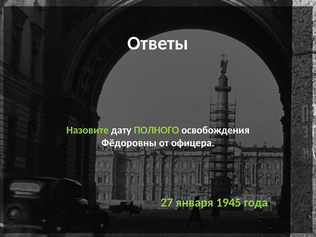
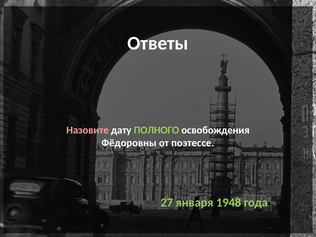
Назовите colour: light green -> pink
офицера: офицера -> поэтессе
1945: 1945 -> 1948
